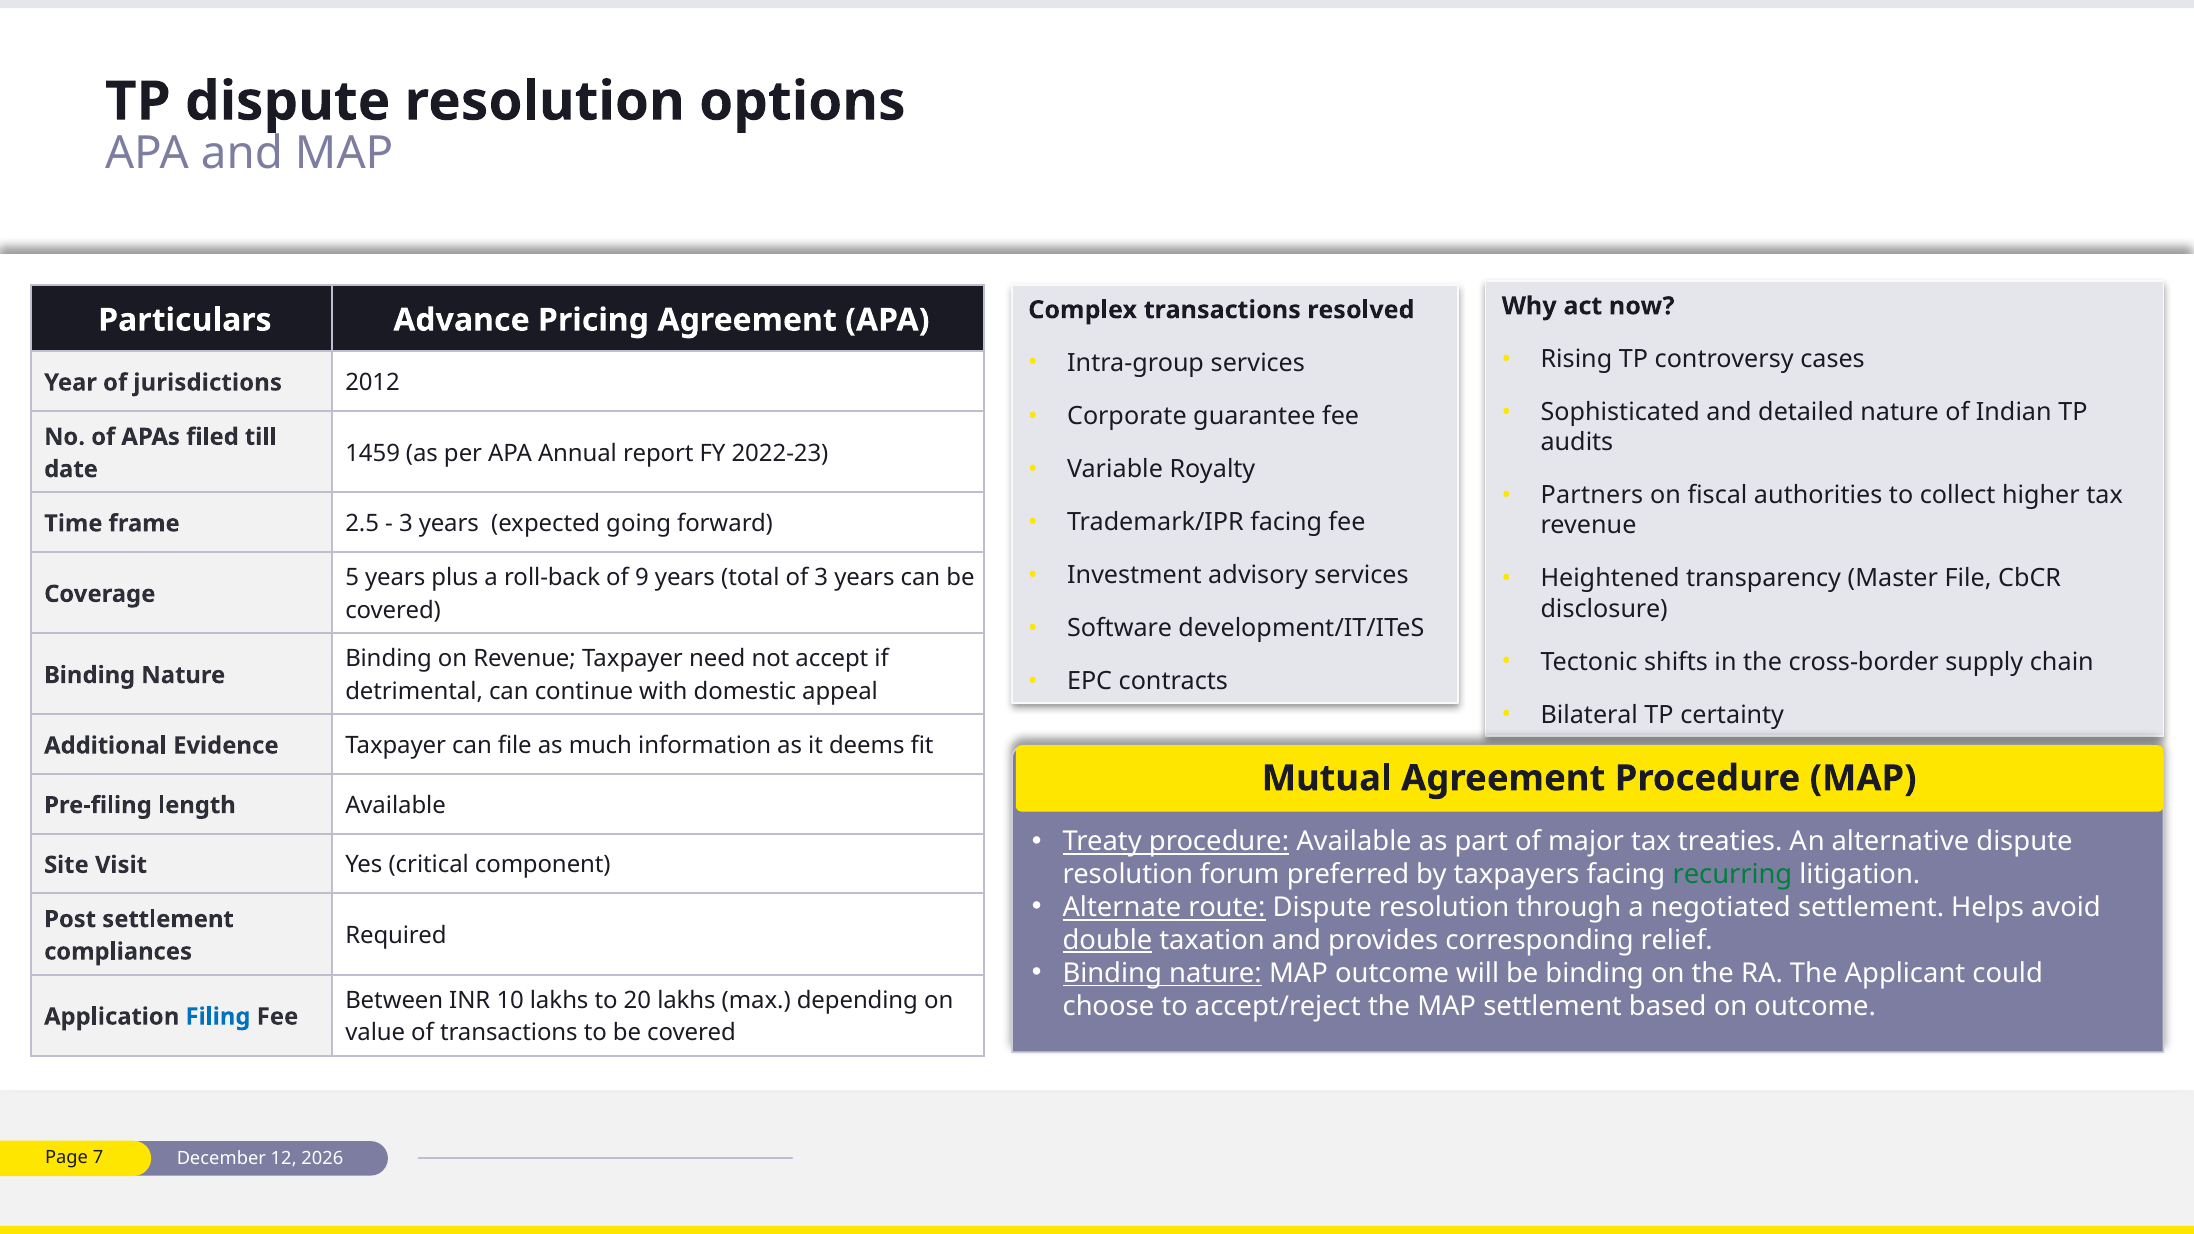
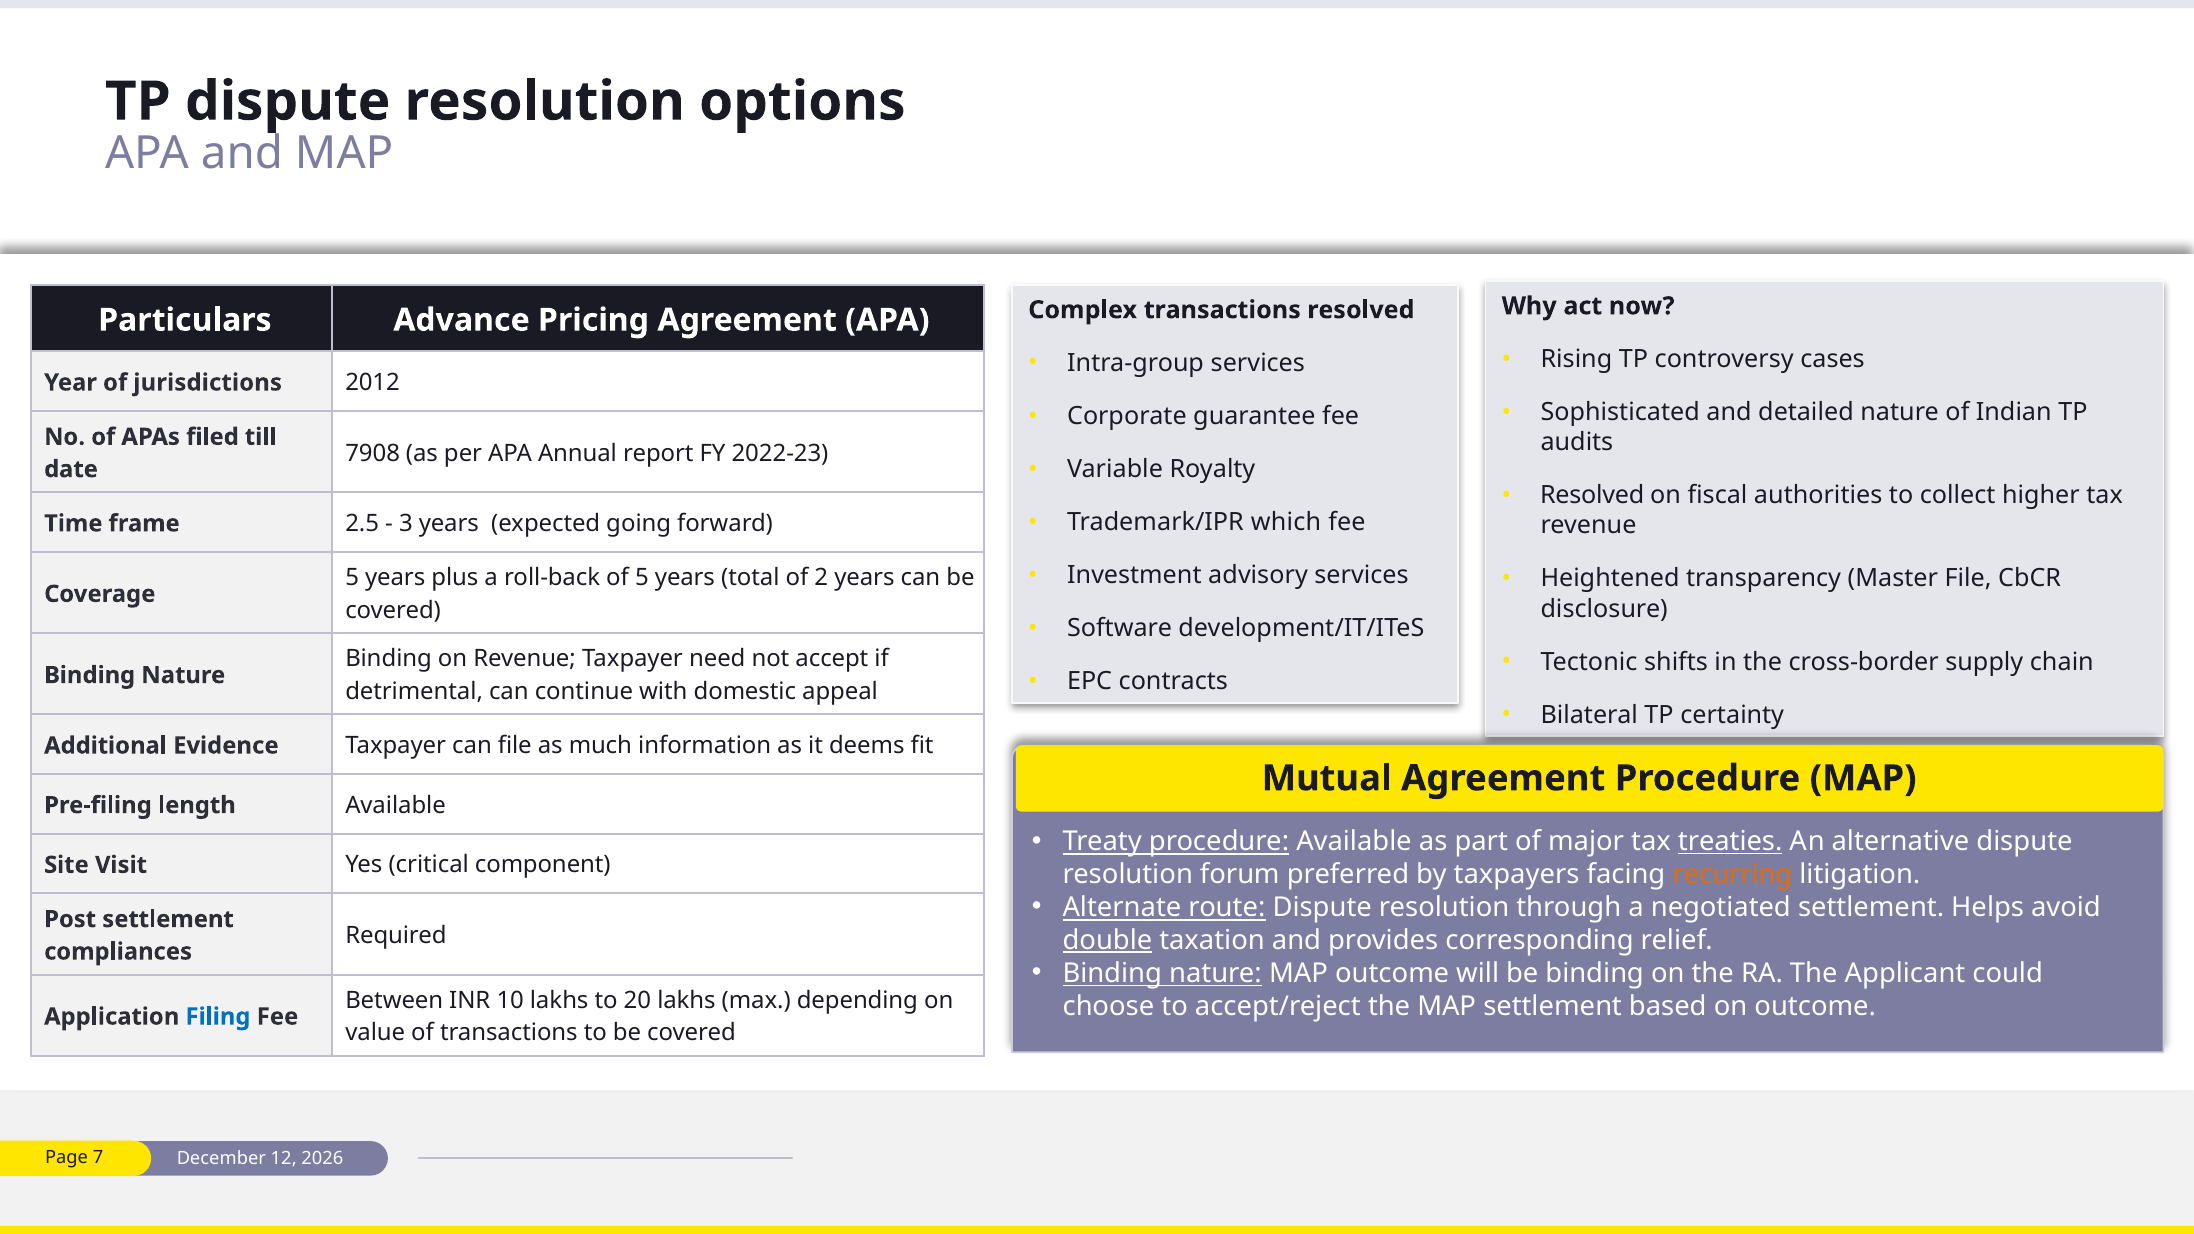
1459: 1459 -> 7908
Partners at (1592, 495): Partners -> Resolved
Trademark/IPR facing: facing -> which
of 9: 9 -> 5
of 3: 3 -> 2
treaties underline: none -> present
recurring colour: green -> orange
